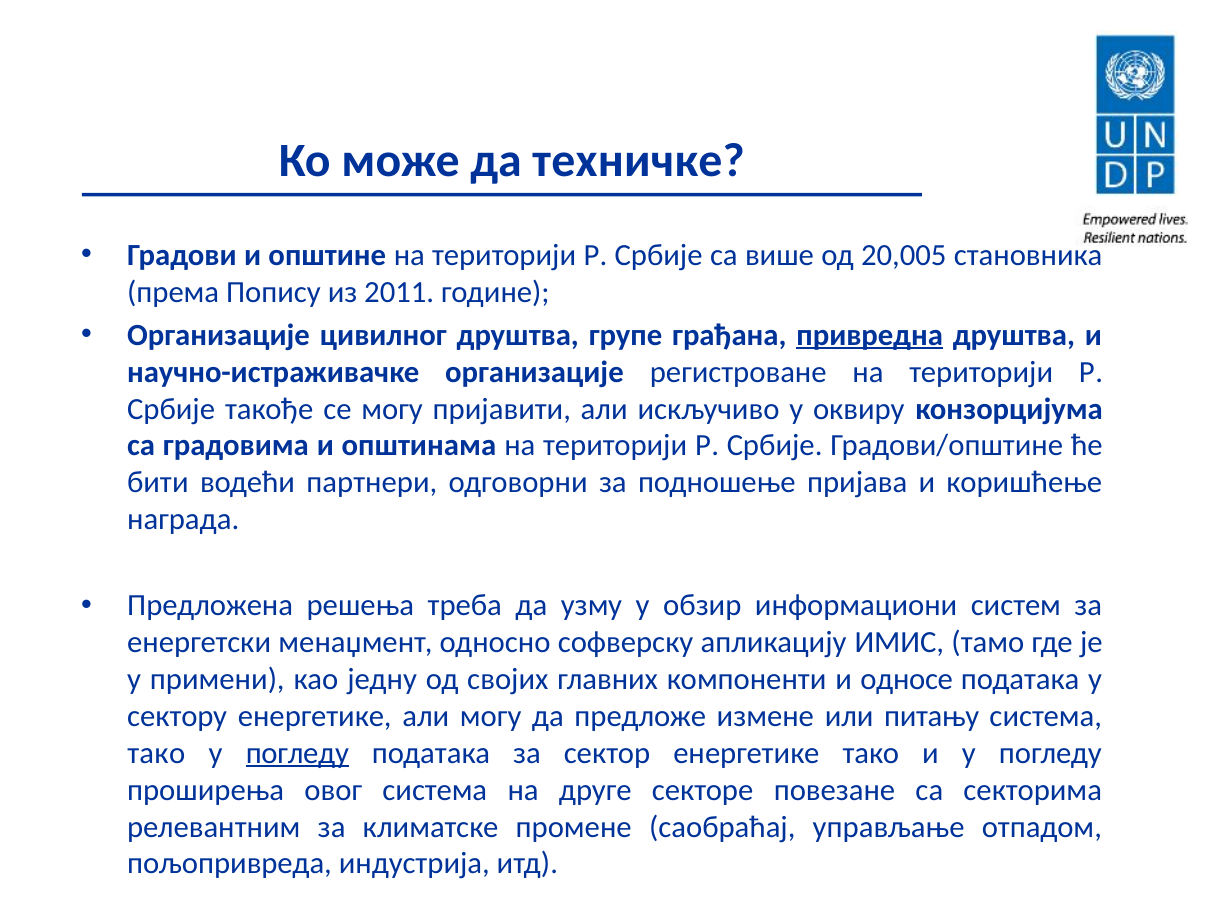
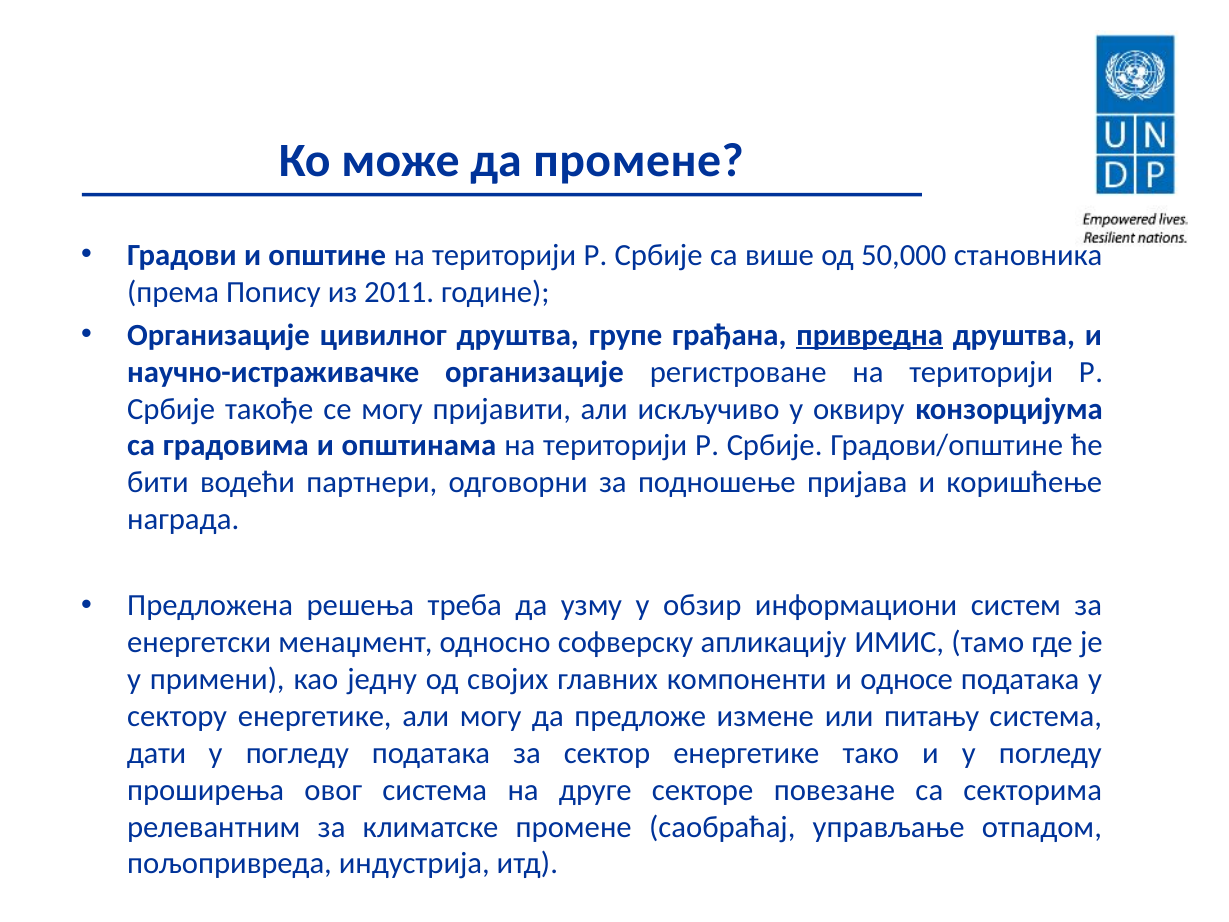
да техничке: техничке -> промене
20,005: 20,005 -> 50,000
тако at (156, 753): тако -> дати
погледу at (297, 753) underline: present -> none
